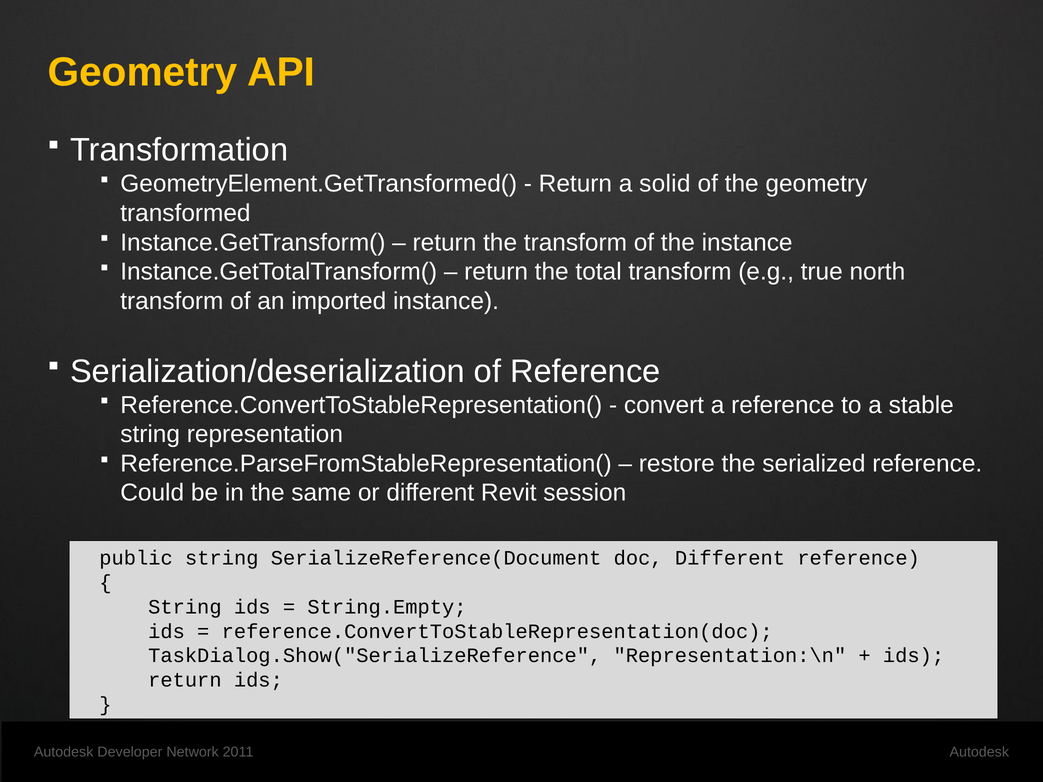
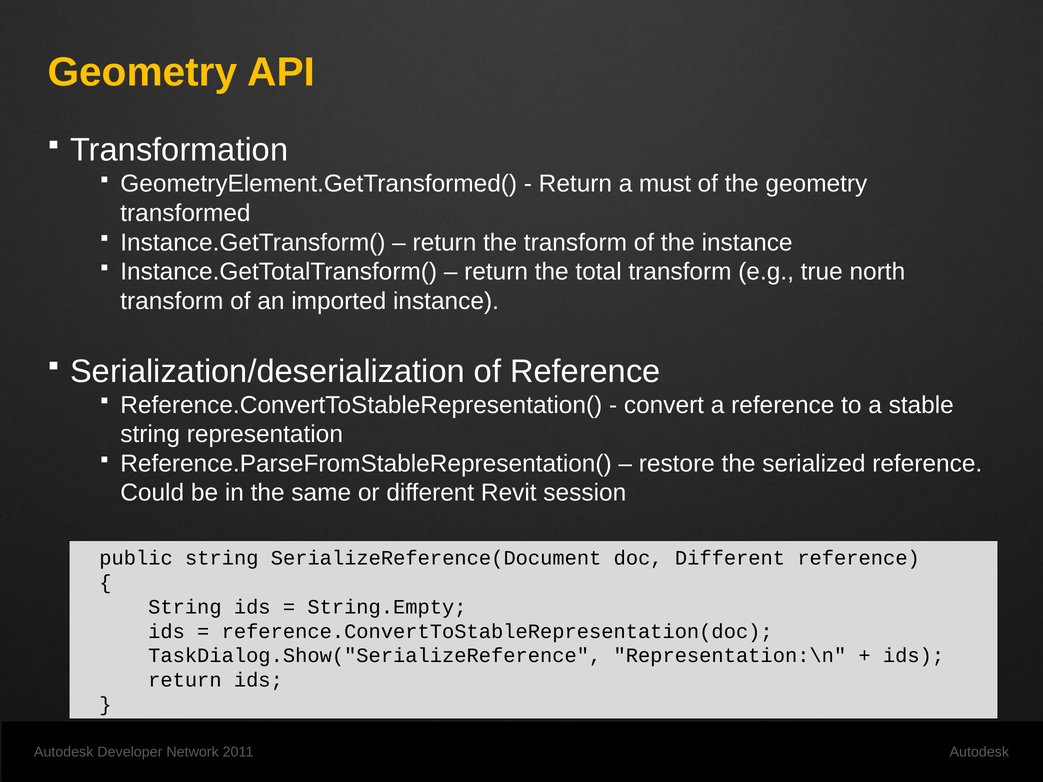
solid: solid -> must
